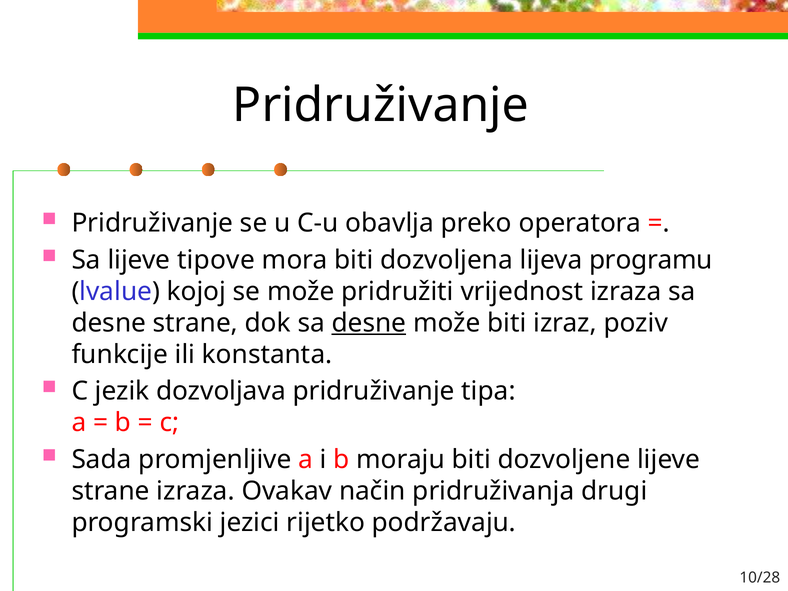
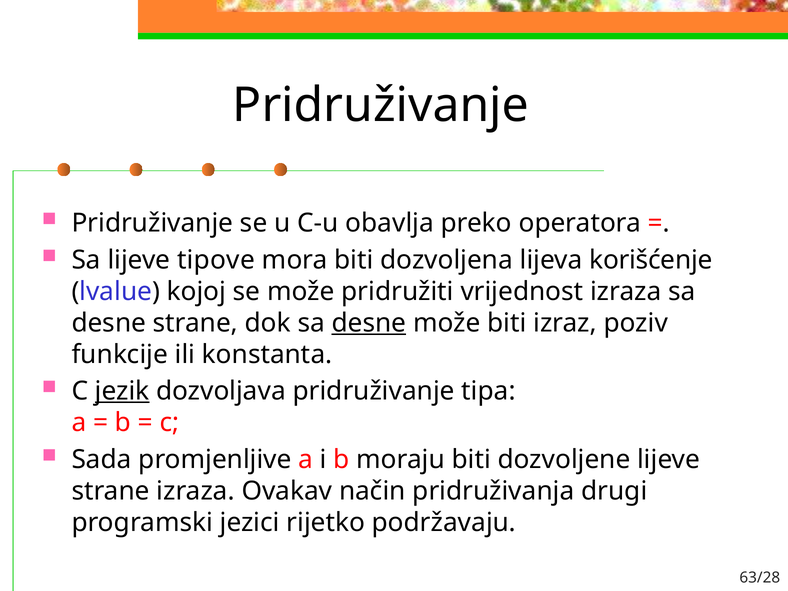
programu: programu -> korišćenje
jezik underline: none -> present
10/28: 10/28 -> 63/28
